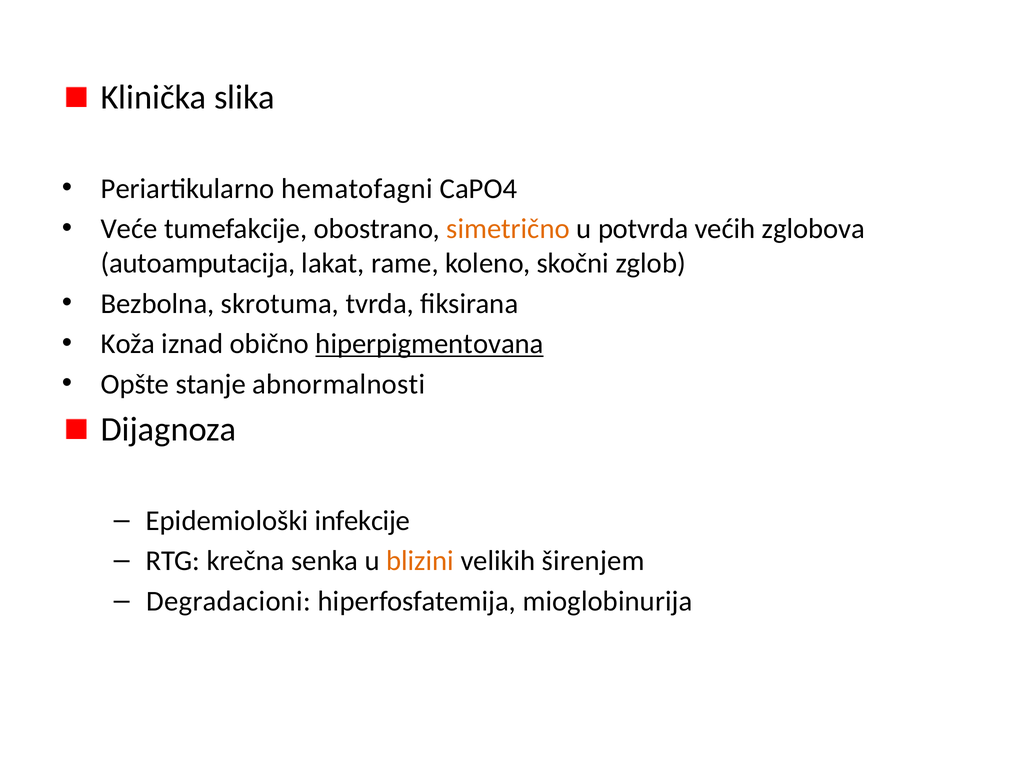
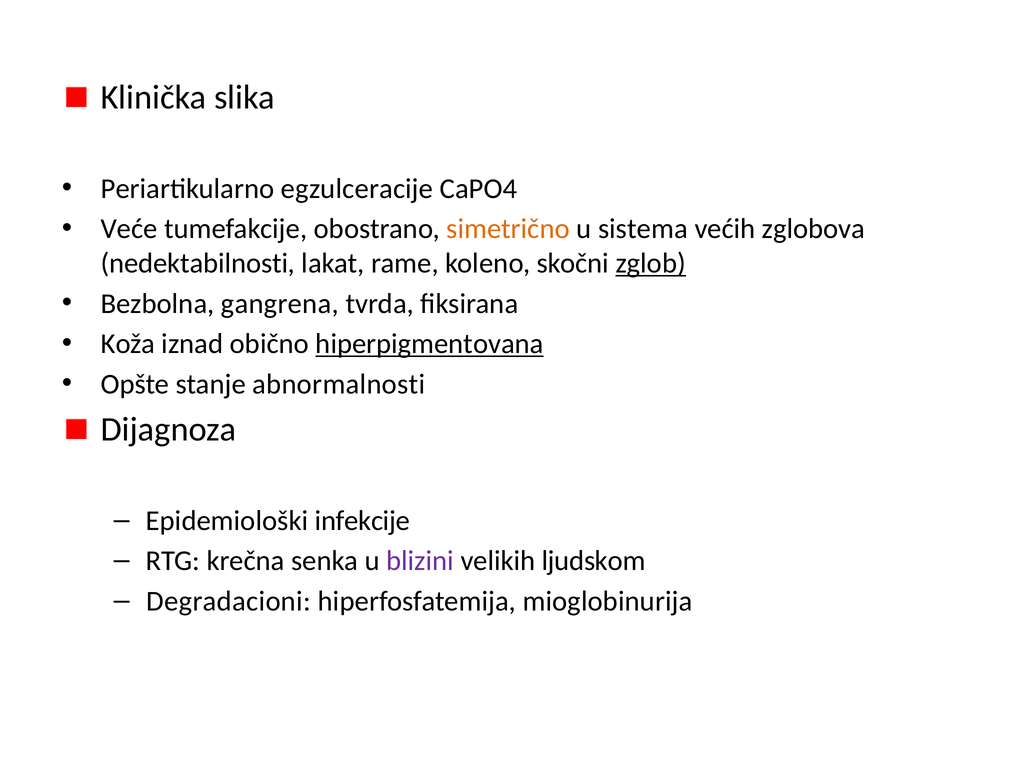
hematofagni: hematofagni -> egzulceracije
potvrda: potvrda -> sistema
autoamputacija: autoamputacija -> nedektabilnosti
zglob underline: none -> present
skrotuma: skrotuma -> gangrena
blizini colour: orange -> purple
širenjem: širenjem -> ljudskom
